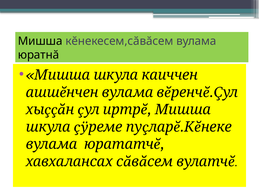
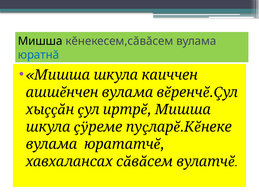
юратнă colour: black -> blue
